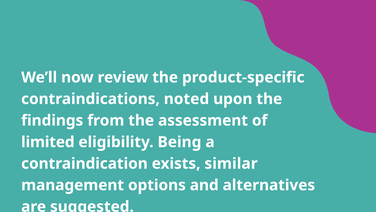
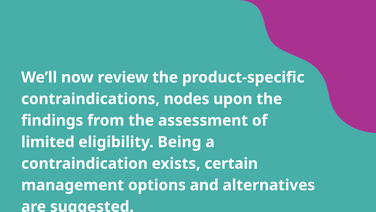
noted: noted -> nodes
similar: similar -> certain
